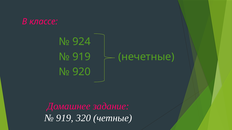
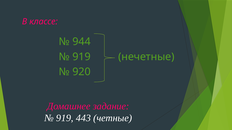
924: 924 -> 944
320: 320 -> 443
